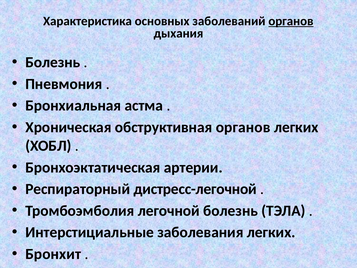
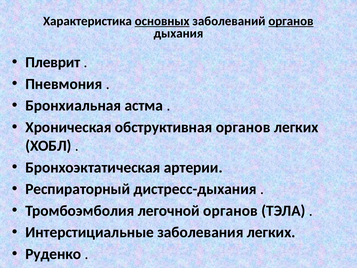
основных underline: none -> present
Болезнь at (53, 62): Болезнь -> Плеврит
дистресс-легочной: дистресс-легочной -> дистресс-дыхания
легочной болезнь: болезнь -> органов
Бронхит: Бронхит -> Руденко
